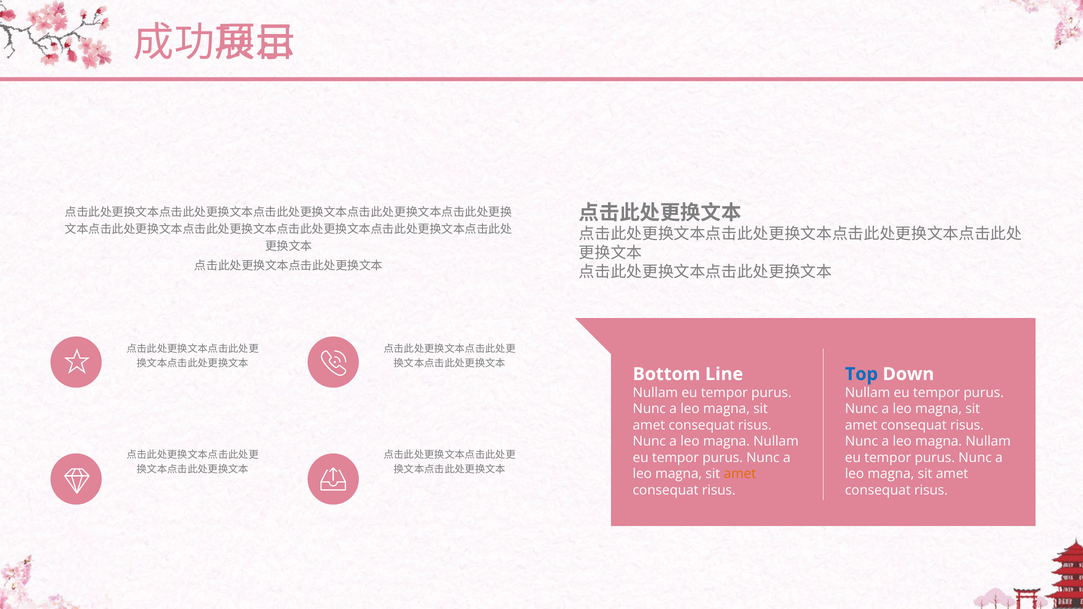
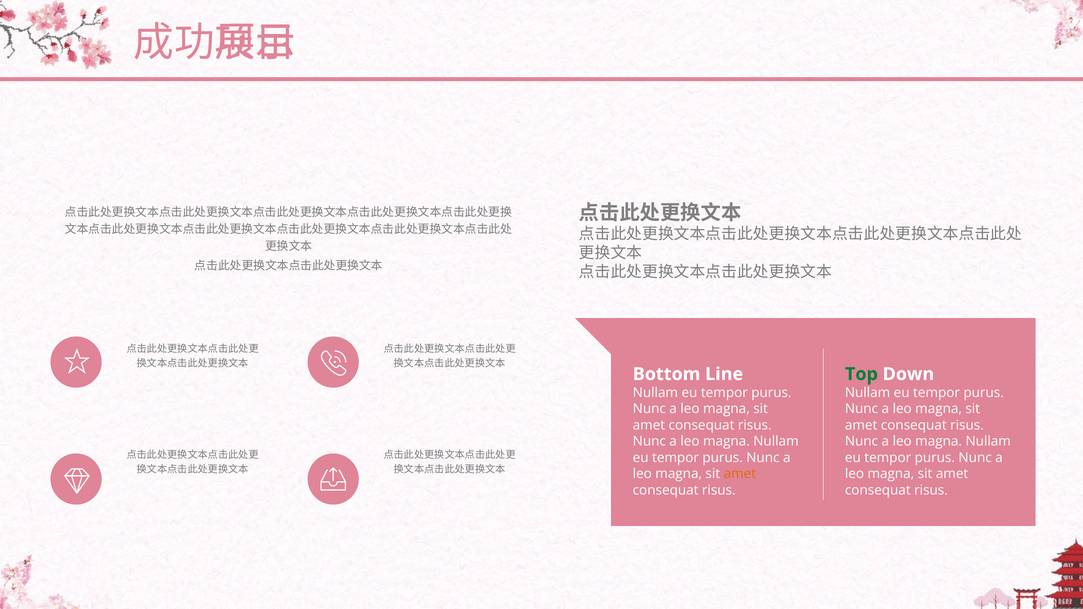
Top colour: blue -> green
